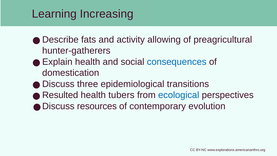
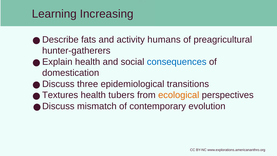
allowing: allowing -> humans
Resulted: Resulted -> Textures
ecological colour: blue -> orange
resources: resources -> mismatch
